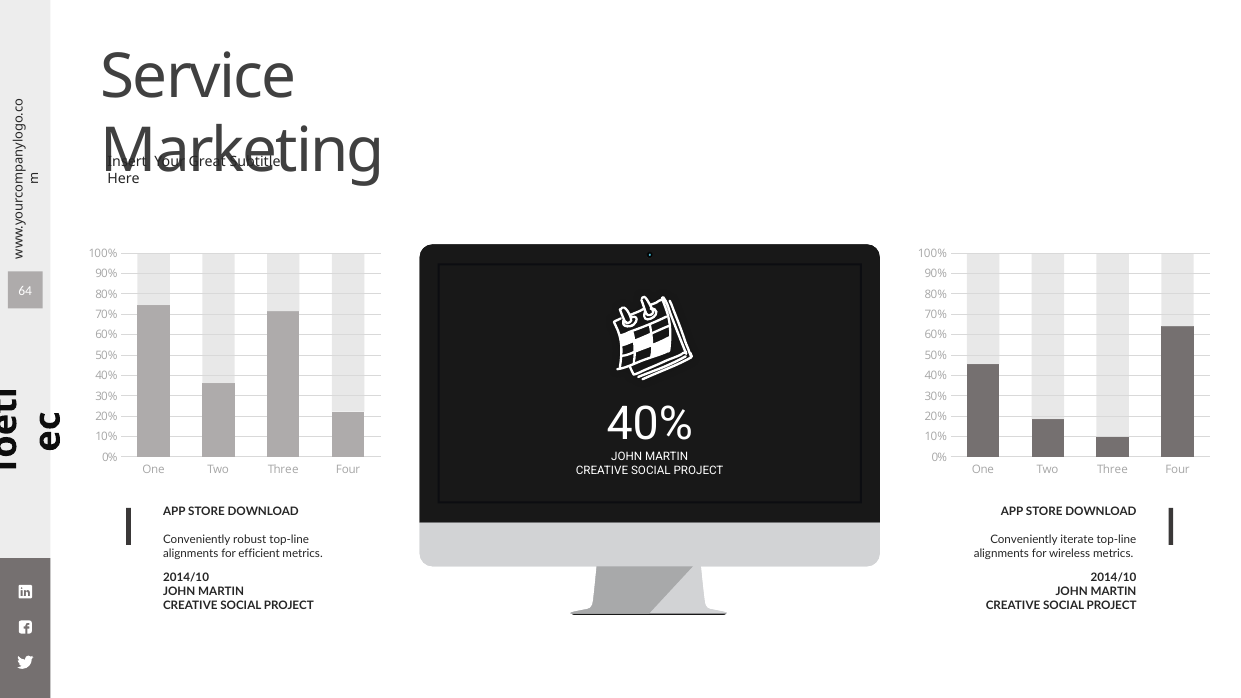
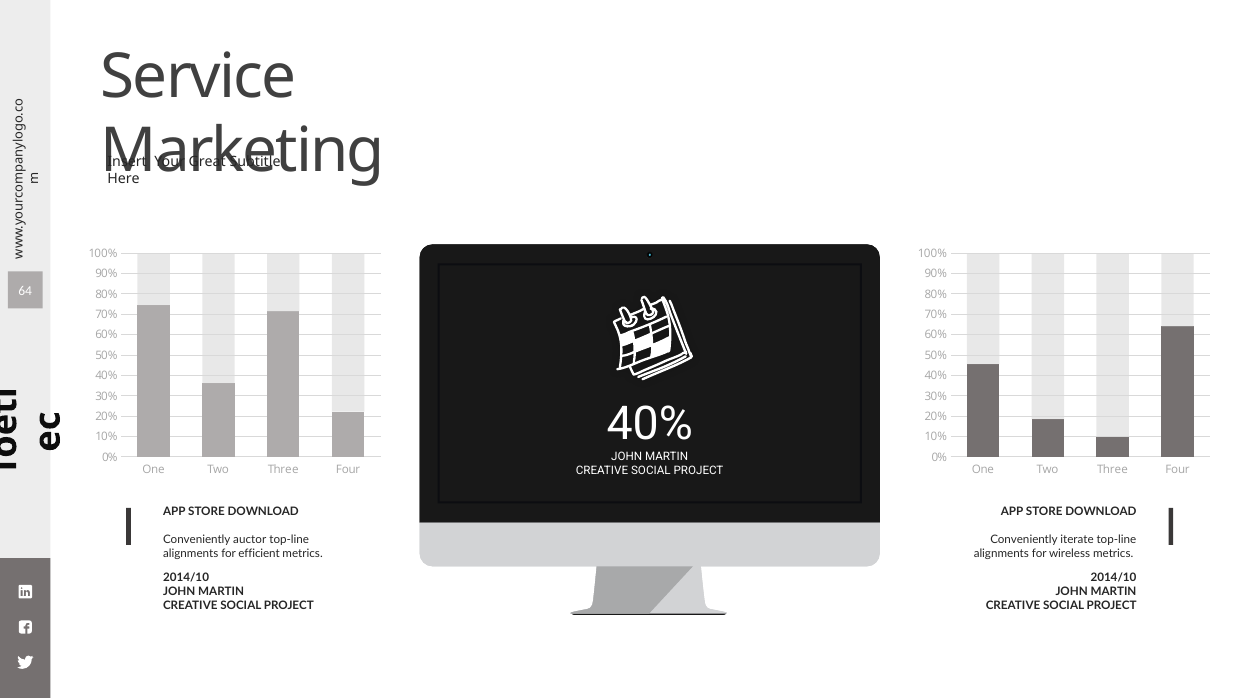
robust: robust -> auctor
